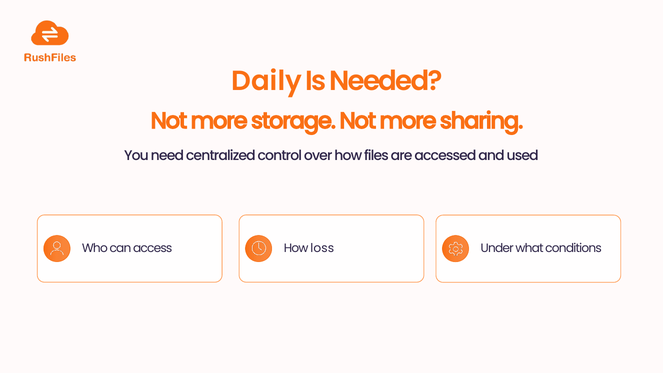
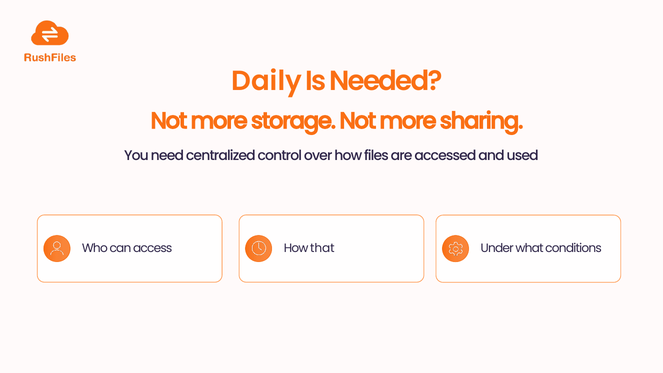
loss: loss -> that
